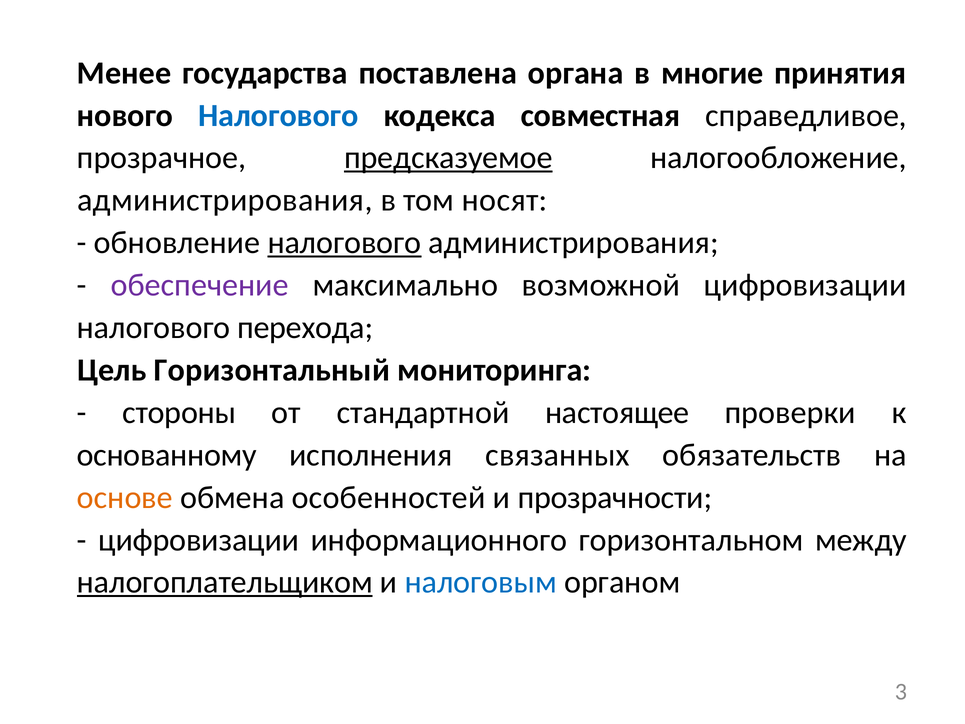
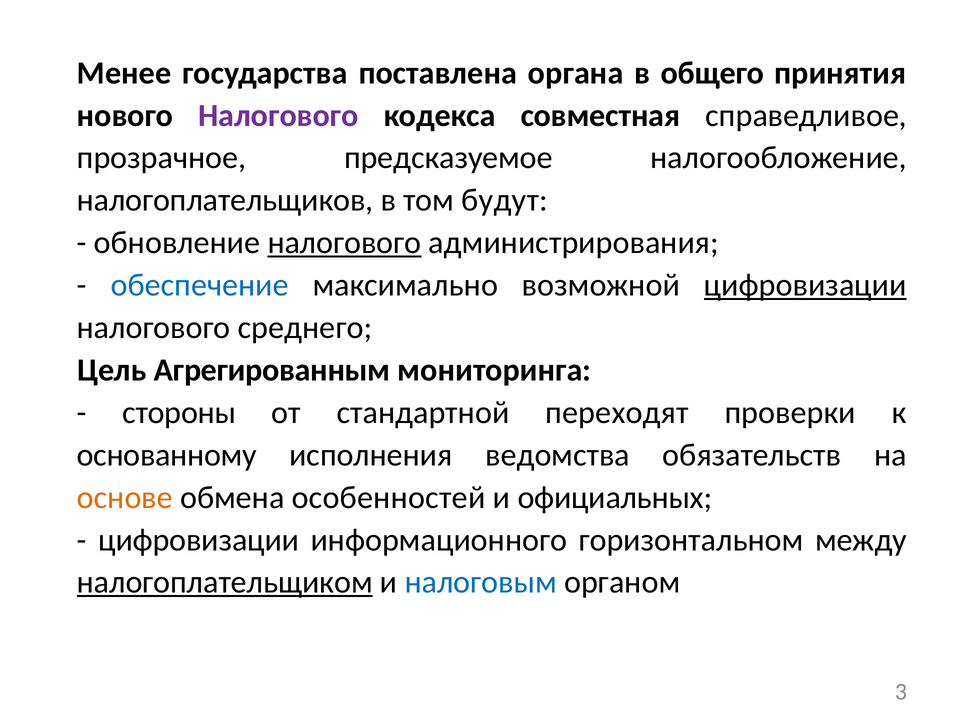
многие: многие -> общего
Налогового at (278, 115) colour: blue -> purple
предсказуемое underline: present -> none
администрирования at (225, 200): администрирования -> налогоплательщиков
носят: носят -> будут
обеспечение colour: purple -> blue
цифровизации at (805, 285) underline: none -> present
перехода: перехода -> среднего
Горизонтальный: Горизонтальный -> Агрегированным
настоящее: настоящее -> переходят
связанных: связанных -> ведомства
прозрачности: прозрачности -> официальных
